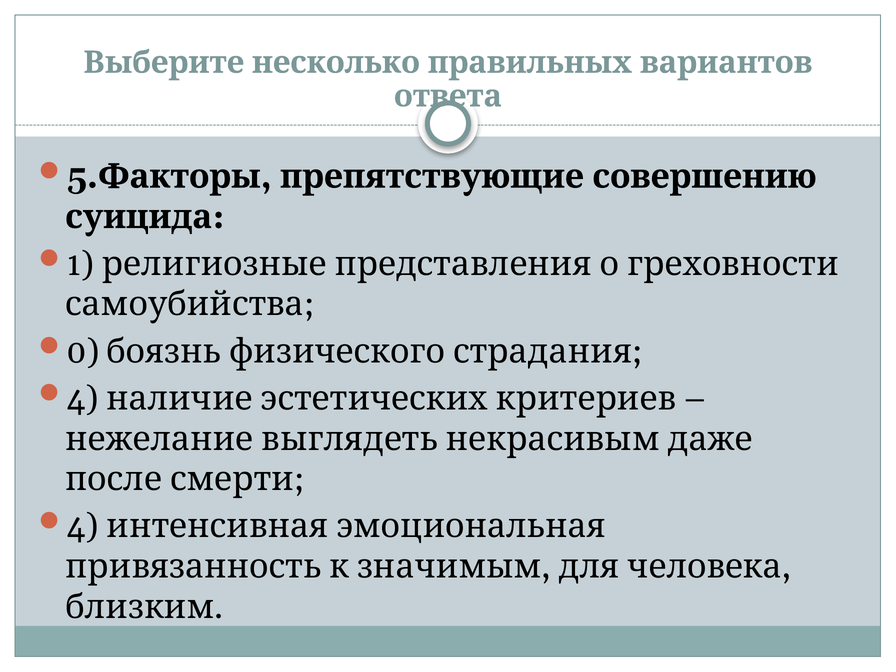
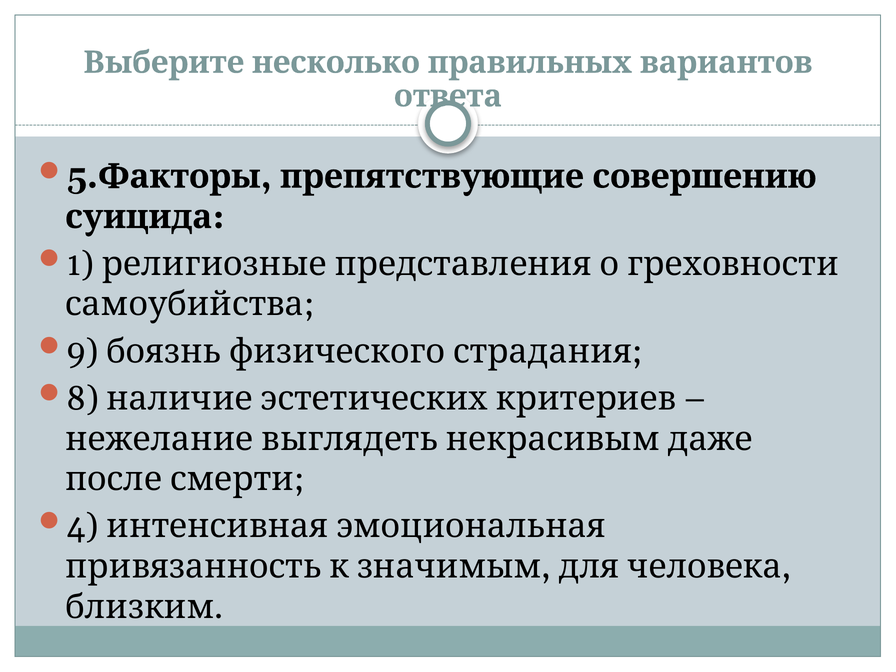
0: 0 -> 9
4 at (83, 399): 4 -> 8
